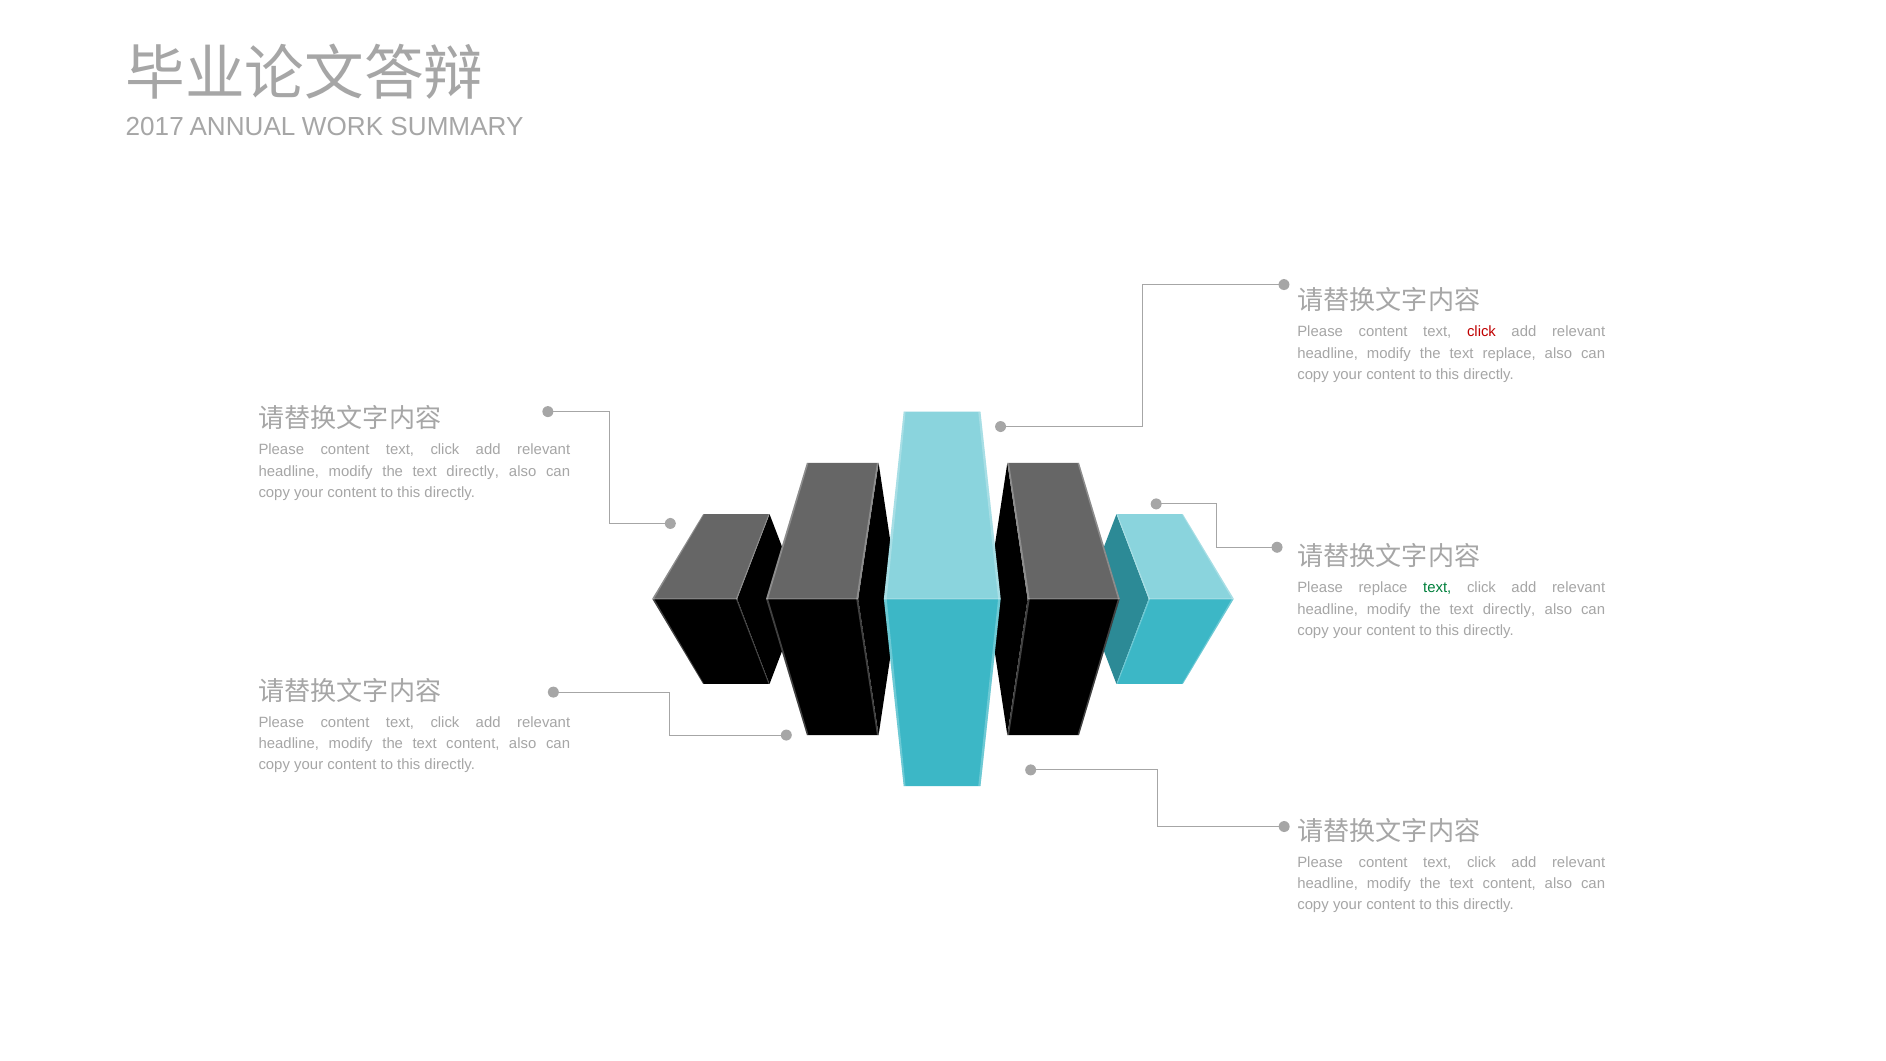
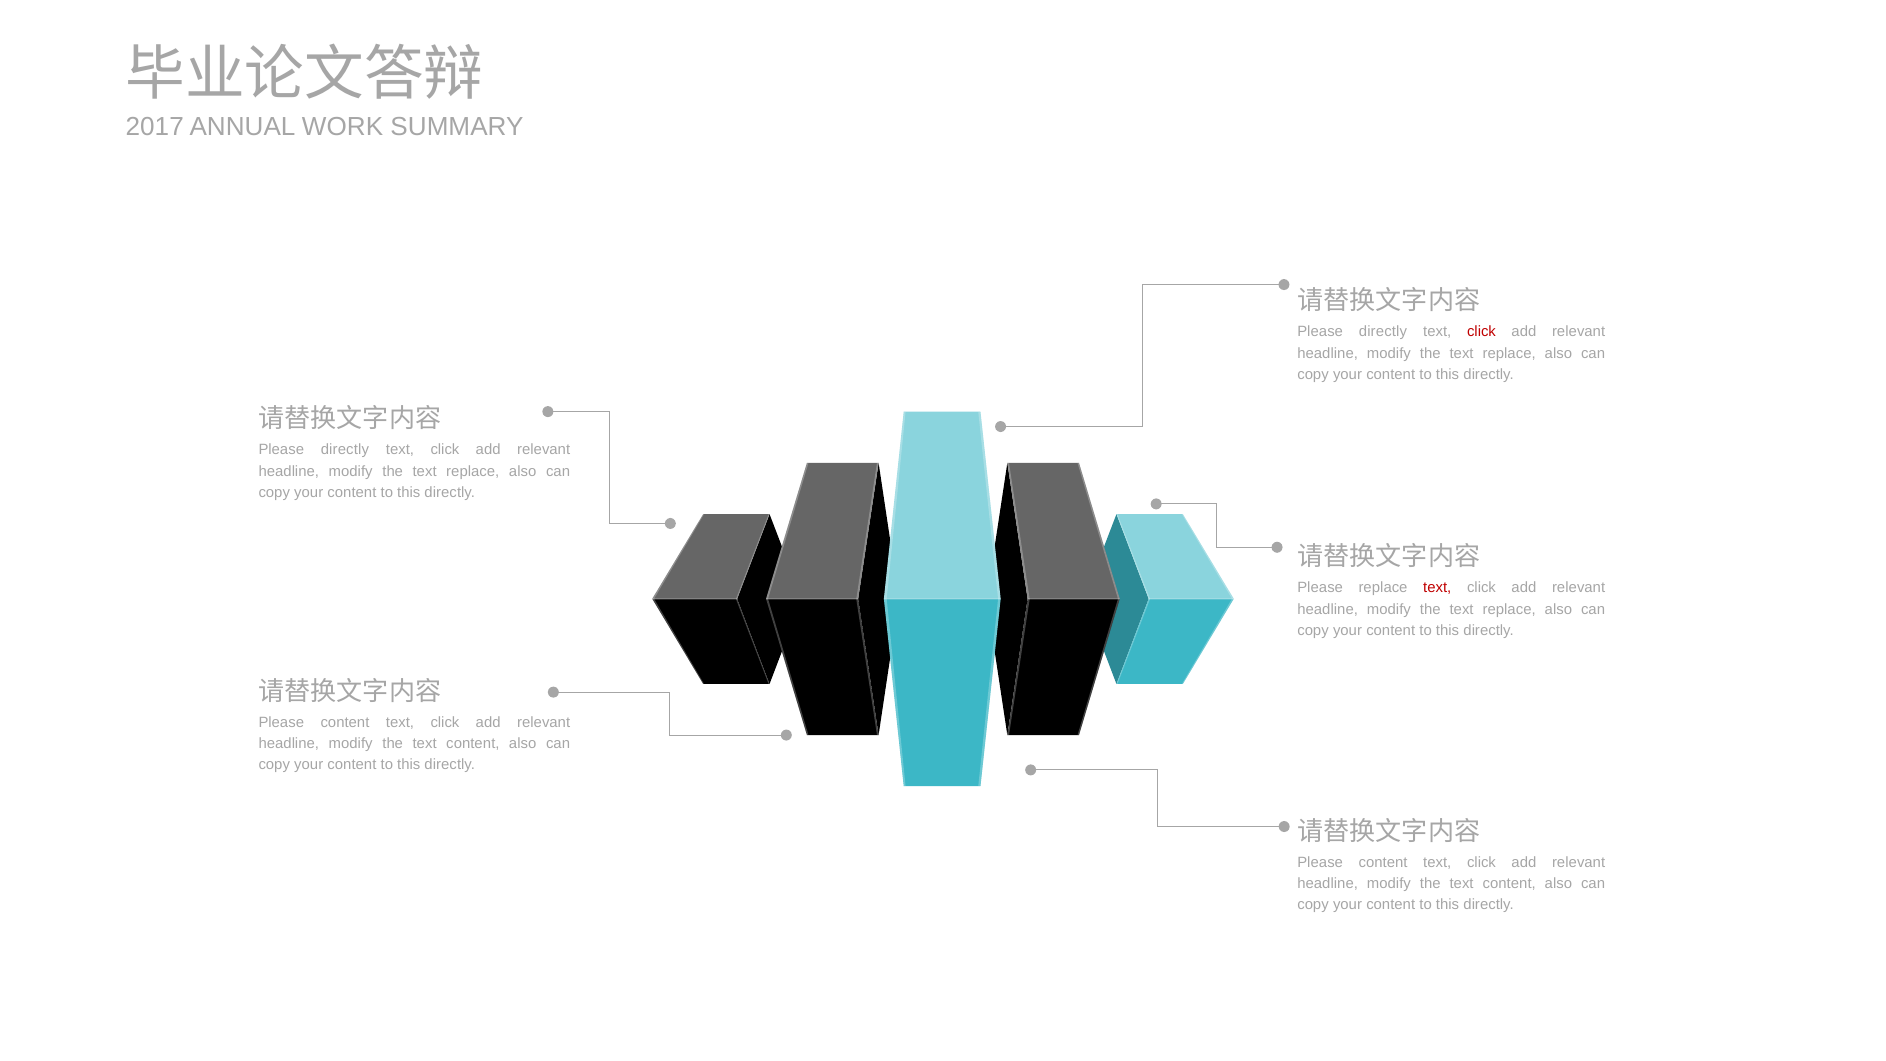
content at (1383, 332): content -> directly
content at (345, 450): content -> directly
directly at (473, 471): directly -> replace
text at (1437, 588) colour: green -> red
directly at (1509, 609): directly -> replace
